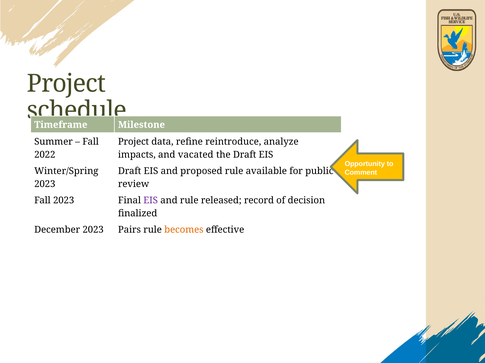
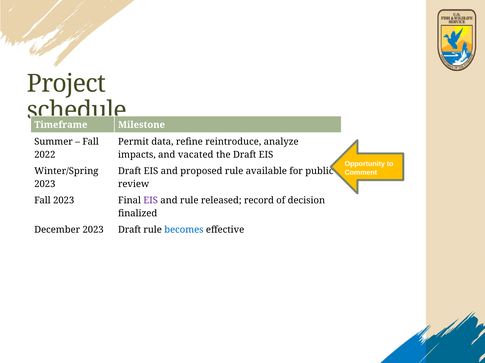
Project at (134, 142): Project -> Permit
December 2023 Pairs: Pairs -> Draft
becomes colour: orange -> blue
